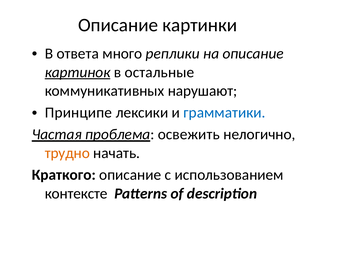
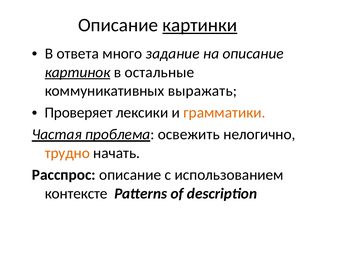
картинки underline: none -> present
реплики: реплики -> задание
нарушают: нарушают -> выражать
Принципе: Принципе -> Проверяет
грамматики colour: blue -> orange
Краткого: Краткого -> Расспрос
